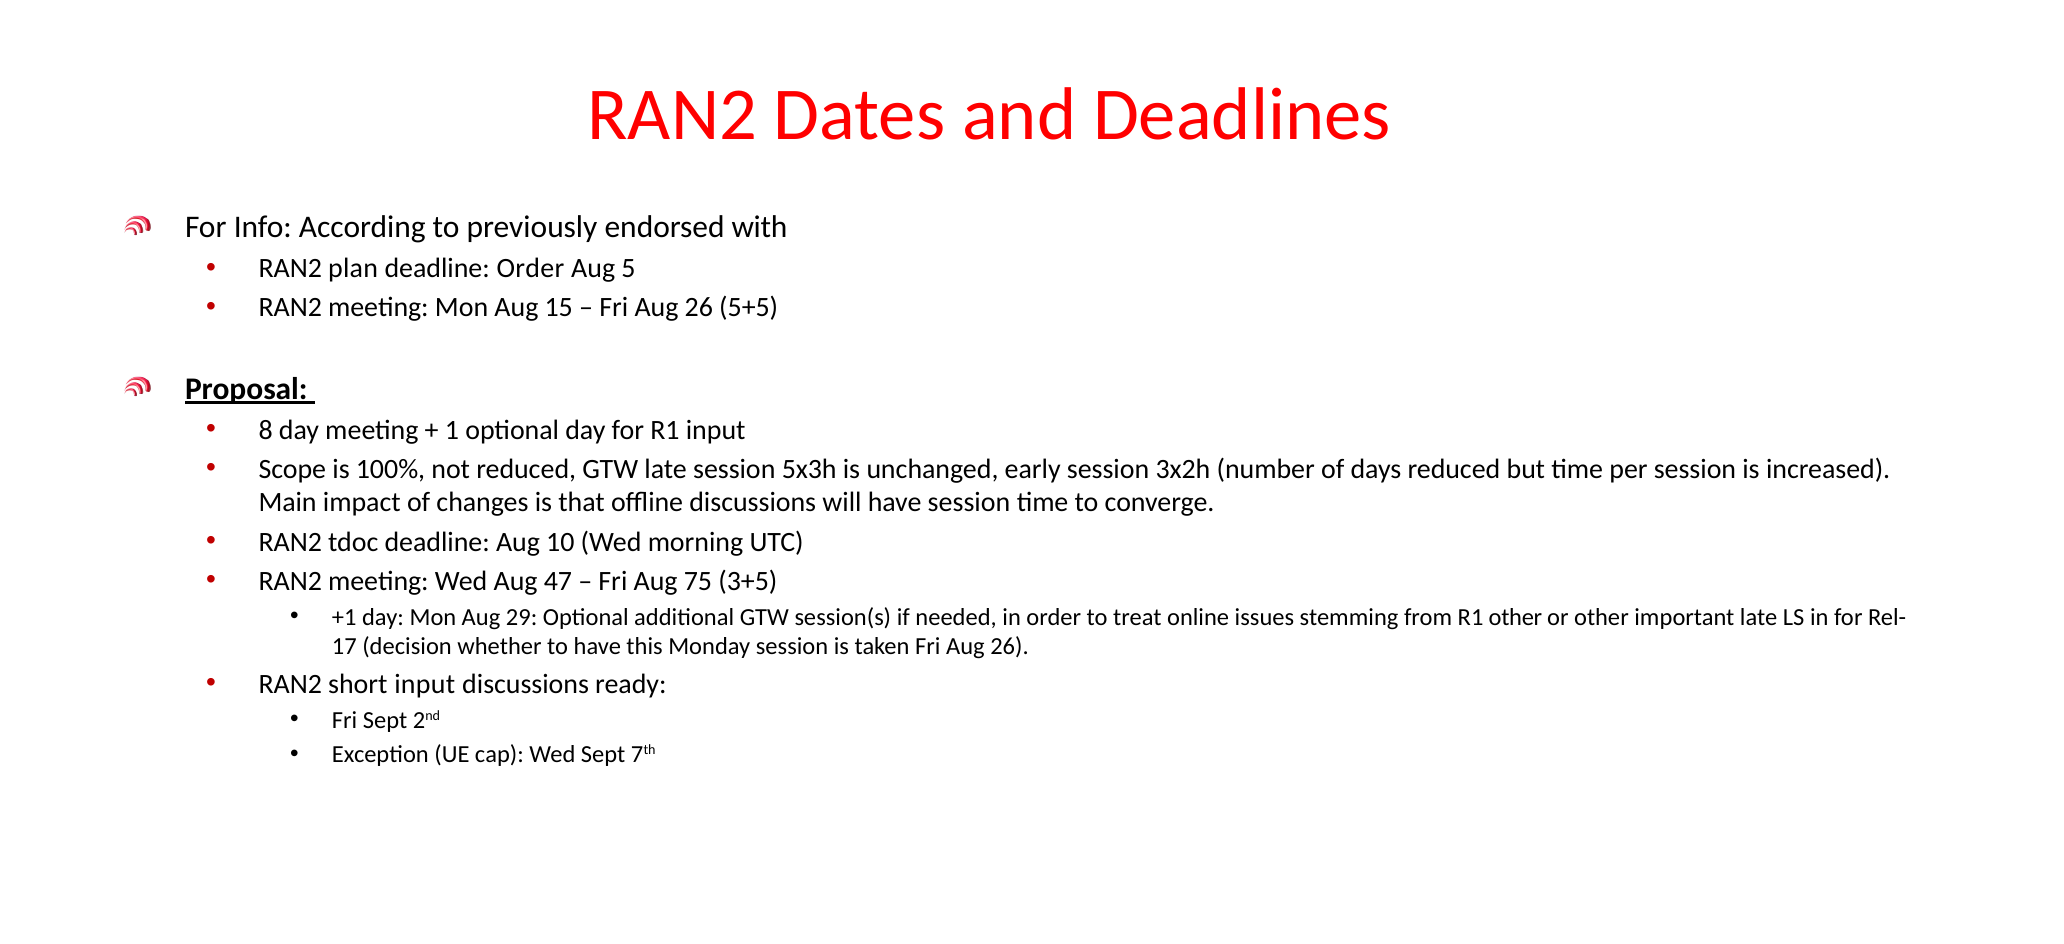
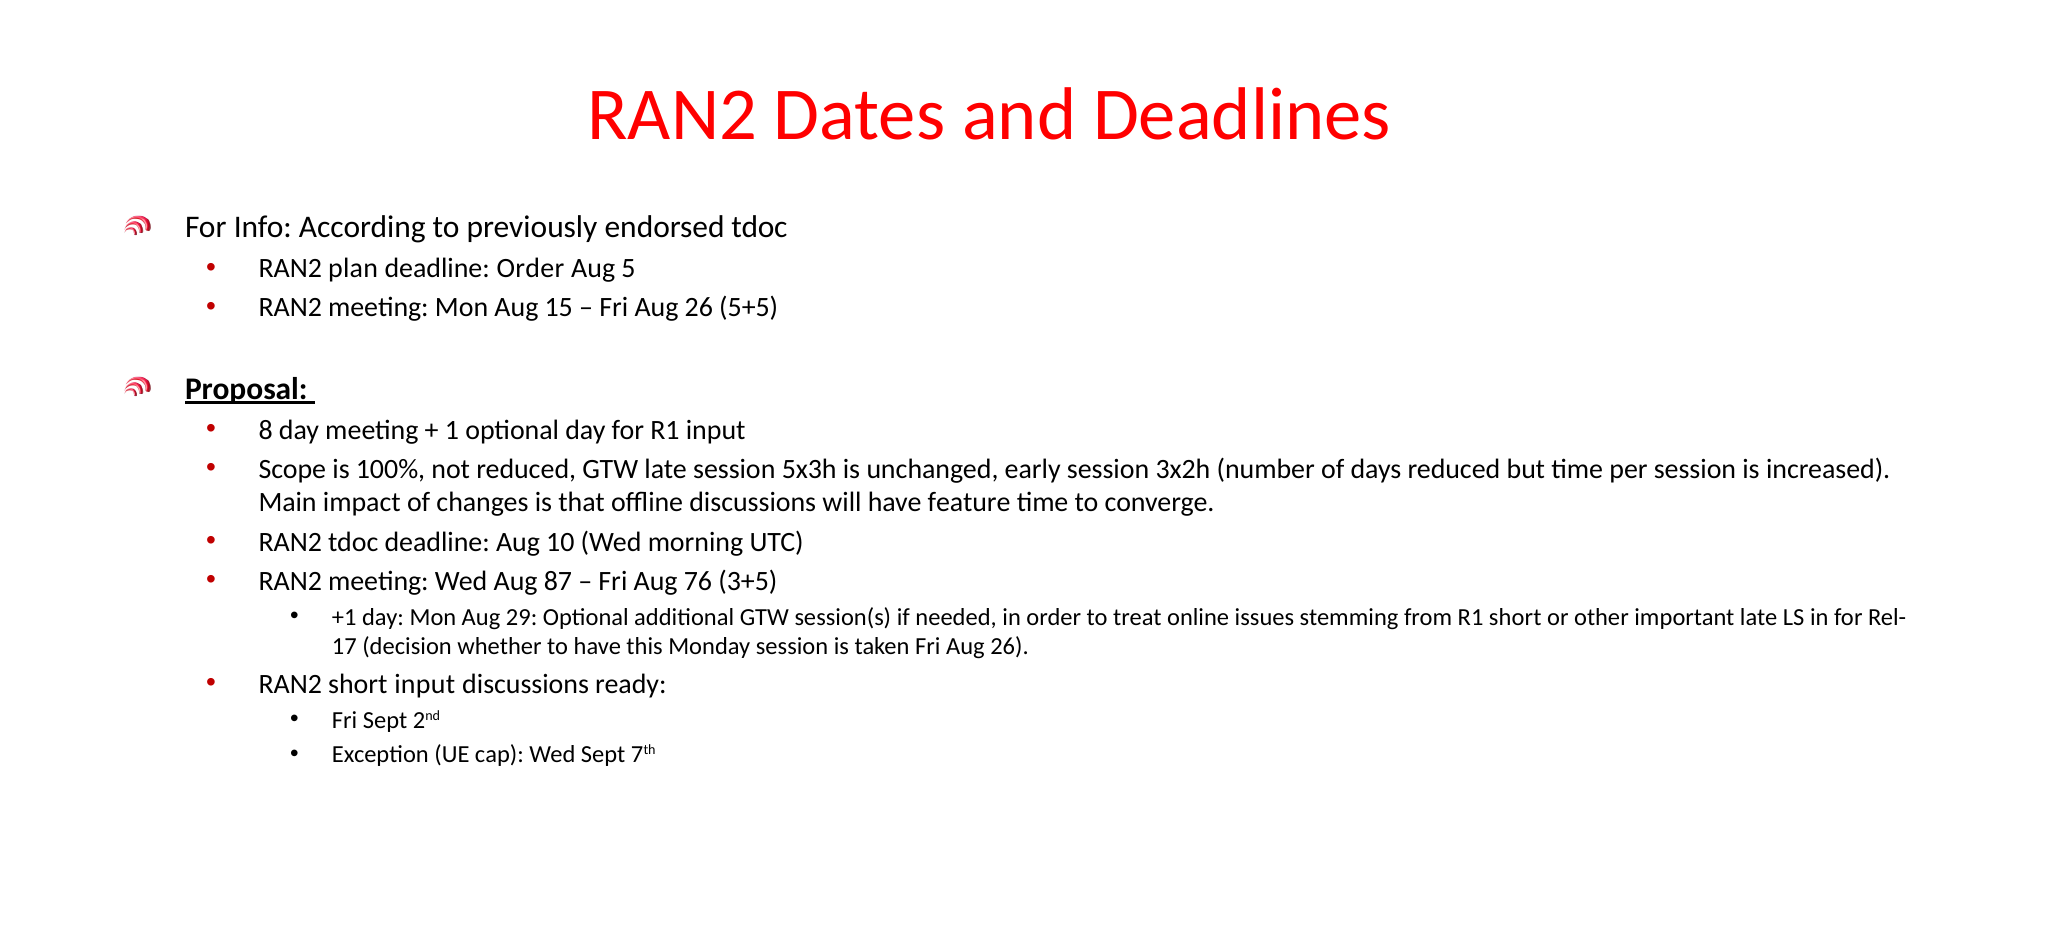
endorsed with: with -> tdoc
have session: session -> feature
47: 47 -> 87
75: 75 -> 76
R1 other: other -> short
